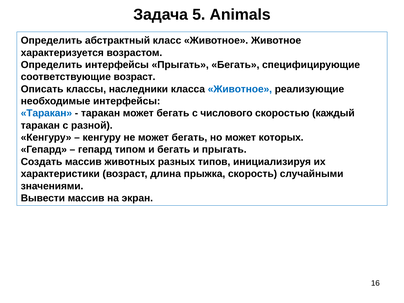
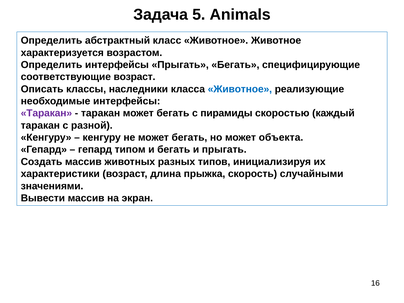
Таракан at (46, 113) colour: blue -> purple
числового: числового -> пирамиды
которых: которых -> объекта
